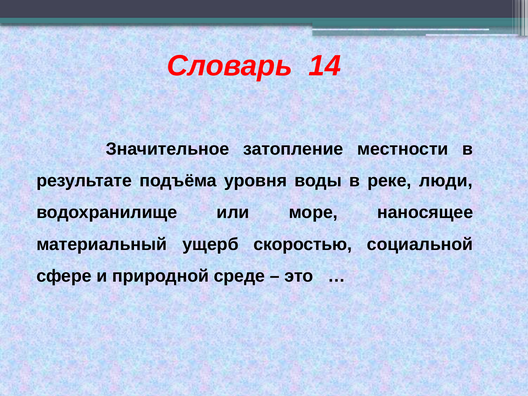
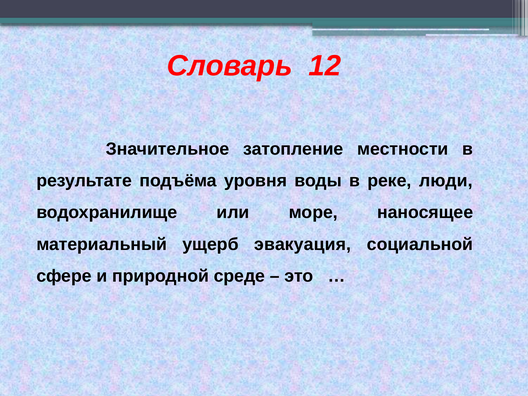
14: 14 -> 12
скоростью: скоростью -> эвакуация
